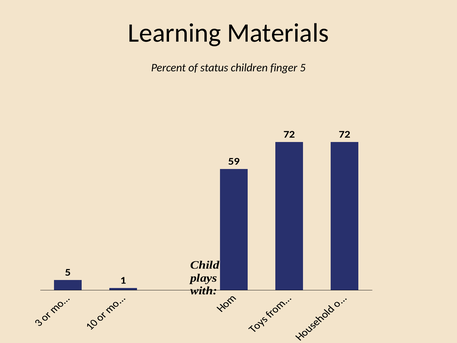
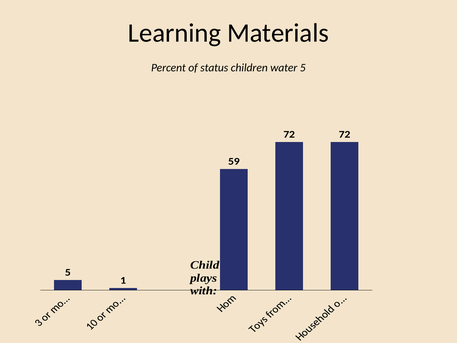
finger: finger -> water
